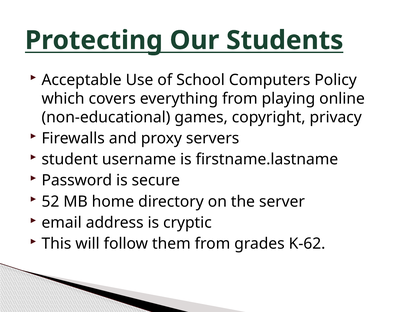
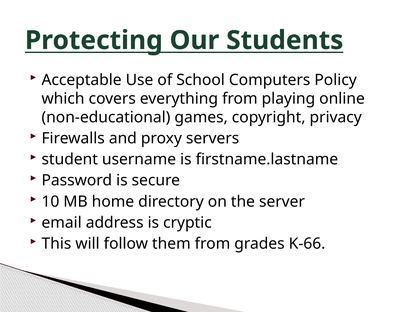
52: 52 -> 10
K-62: K-62 -> K-66
